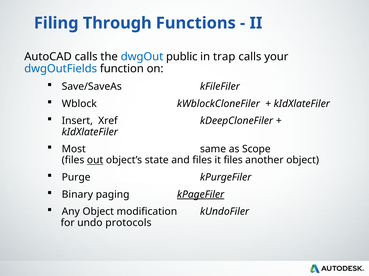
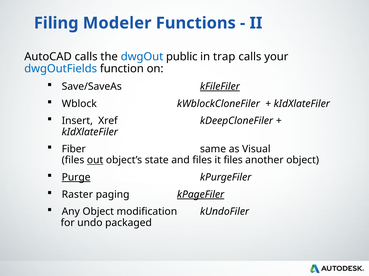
Through: Through -> Modeler
kFileFiler underline: none -> present
Most: Most -> Fiber
Scope: Scope -> Visual
Purge underline: none -> present
Binary: Binary -> Raster
protocols: protocols -> packaged
